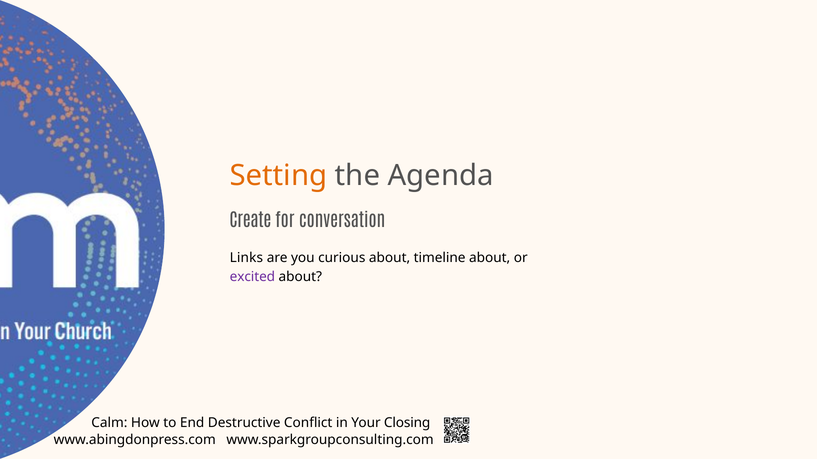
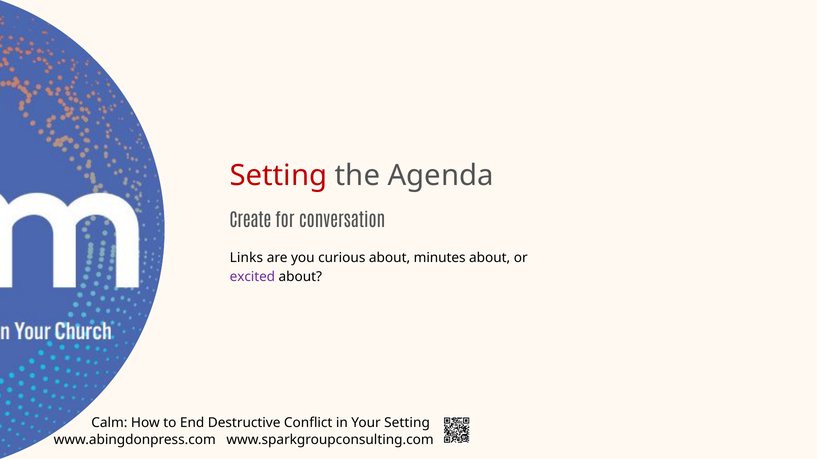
Setting at (278, 176) colour: orange -> red
timeline: timeline -> minutes
Your Closing: Closing -> Setting
